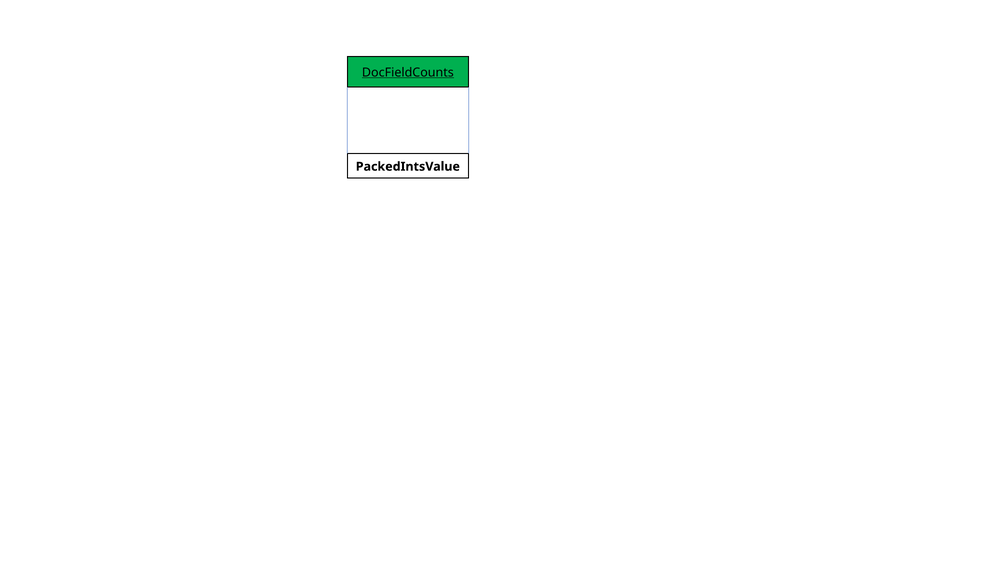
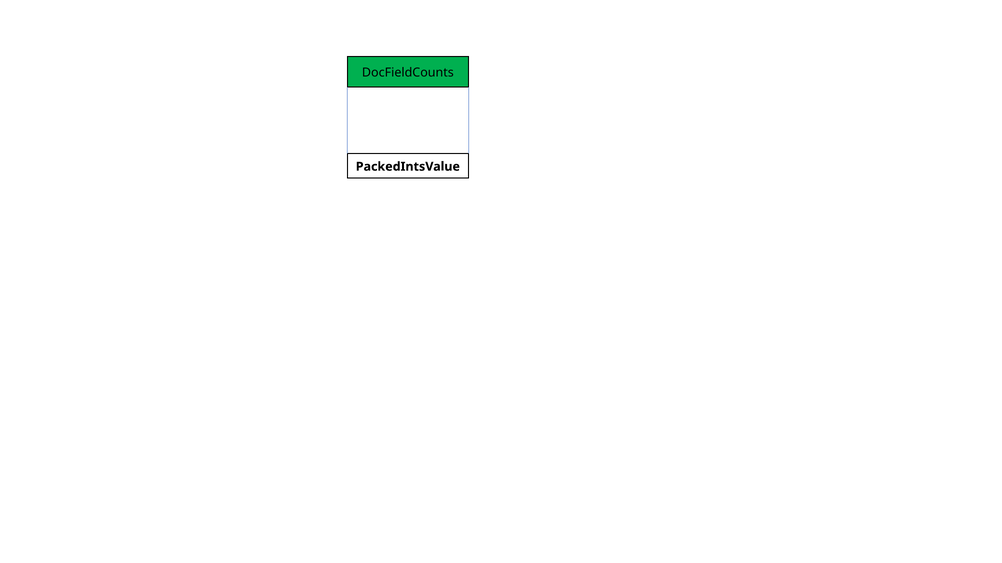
DocFieldCounts underline: present -> none
